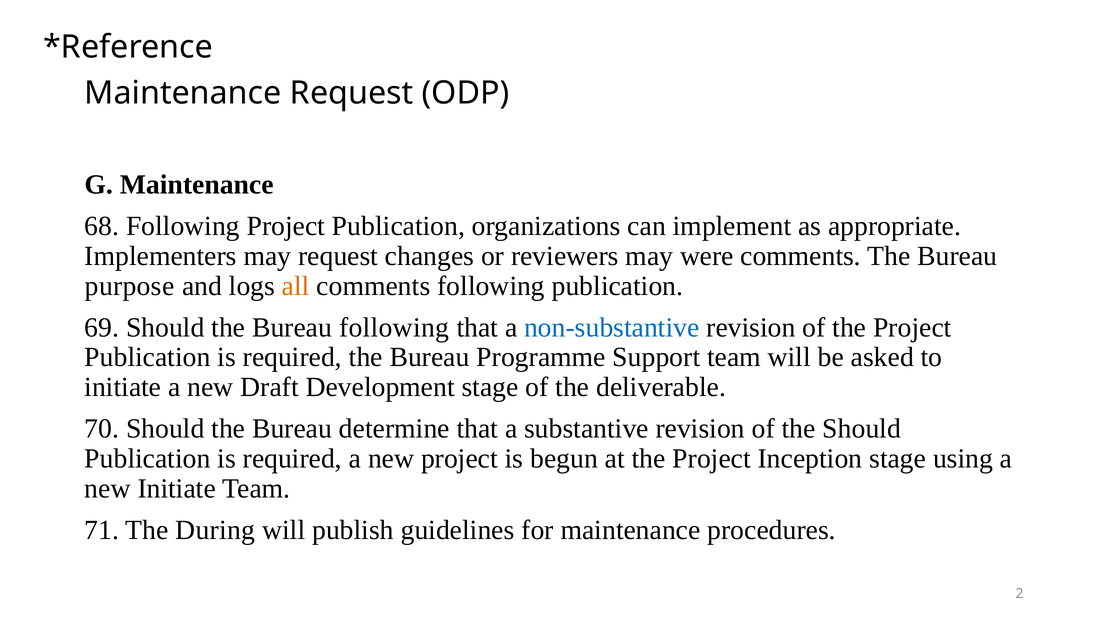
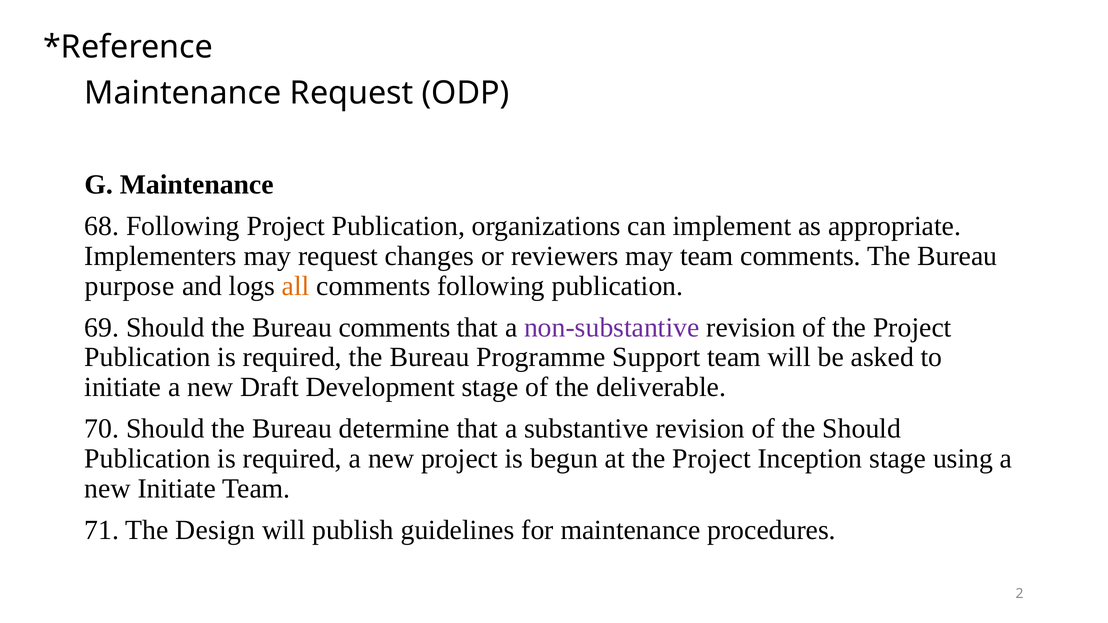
may were: were -> team
Bureau following: following -> comments
non-substantive colour: blue -> purple
During: During -> Design
